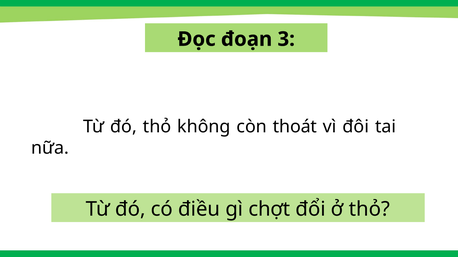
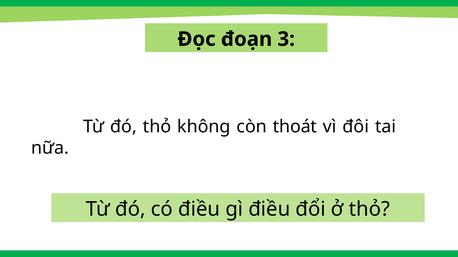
gì chợt: chợt -> điều
